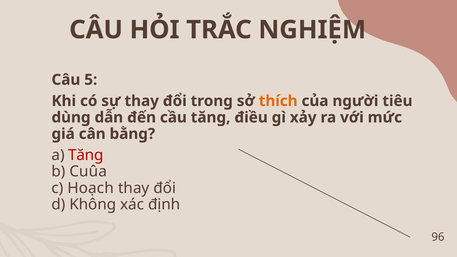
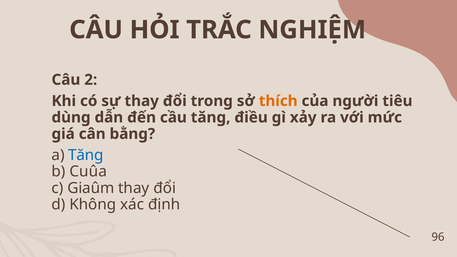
5: 5 -> 2
Tăng at (86, 155) colour: red -> blue
Hoạch: Hoạch -> Giaûm
